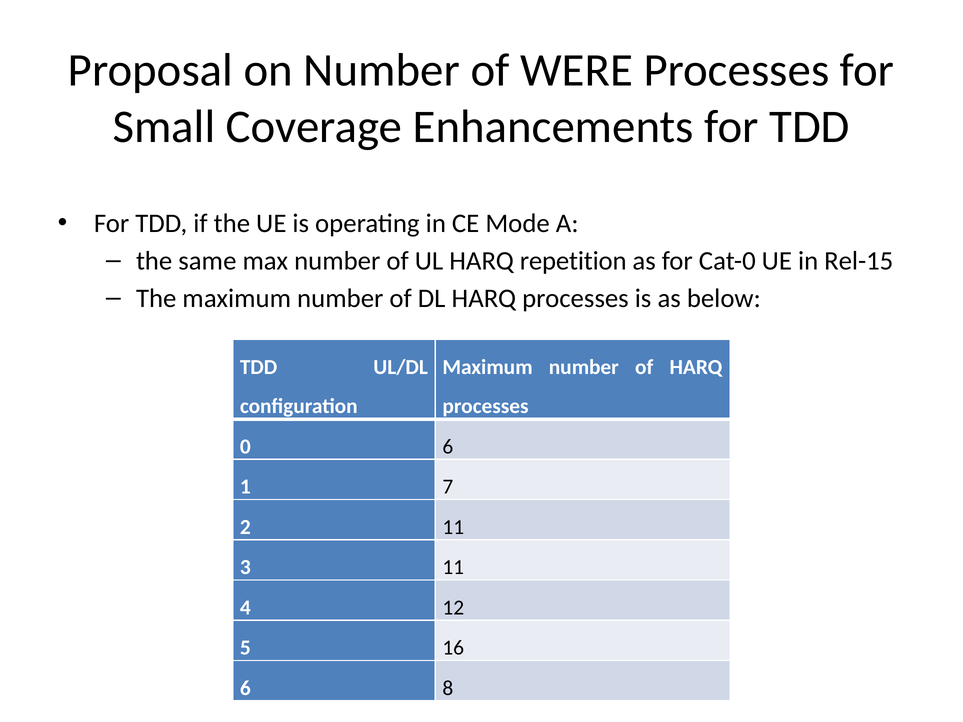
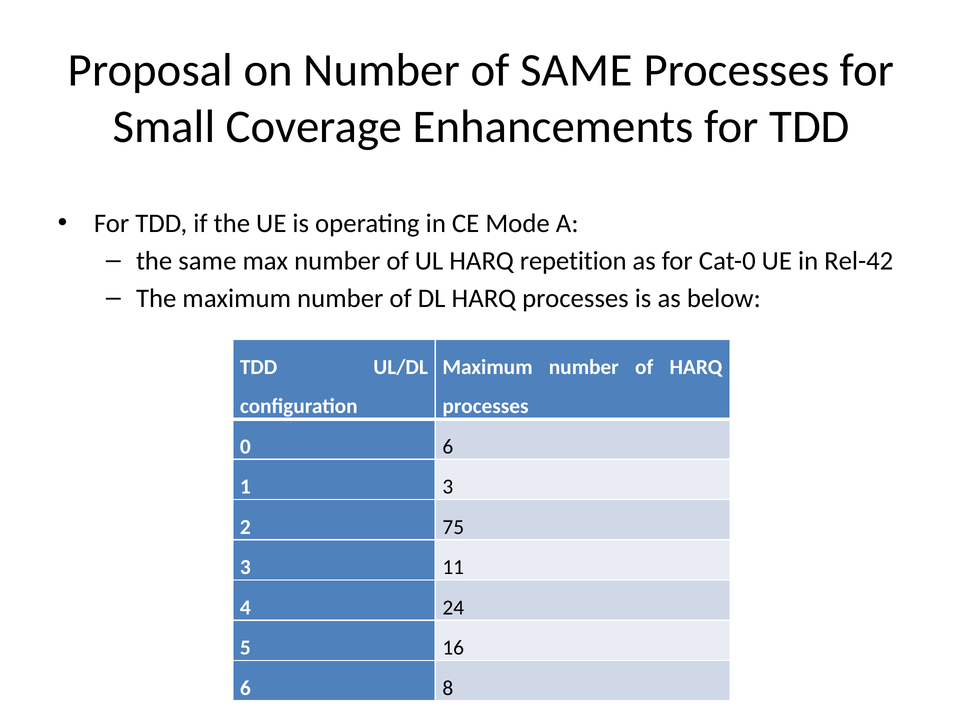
of WERE: WERE -> SAME
Rel-15: Rel-15 -> Rel-42
1 7: 7 -> 3
2 11: 11 -> 75
12: 12 -> 24
